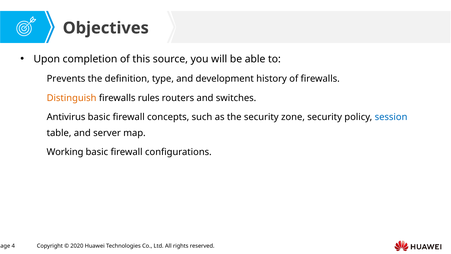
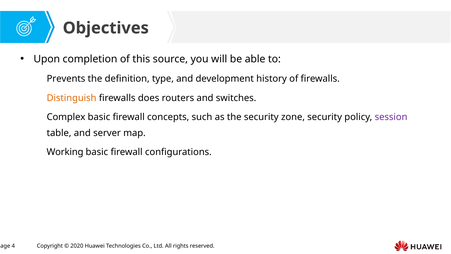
rules: rules -> does
Antivirus: Antivirus -> Complex
session colour: blue -> purple
